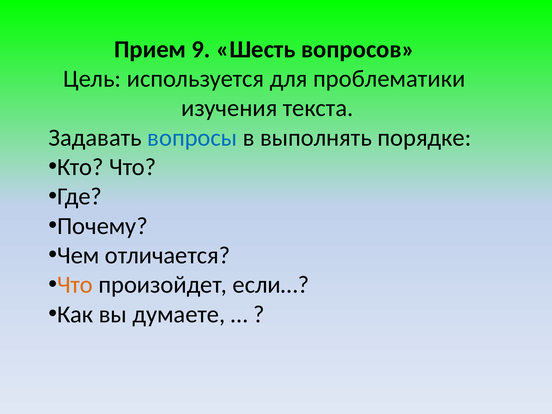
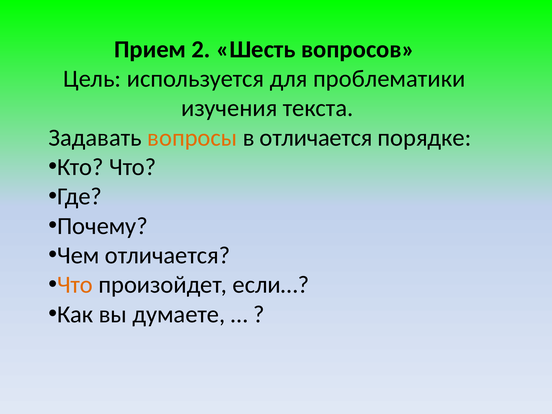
9: 9 -> 2
вопросы colour: blue -> orange
в выполнять: выполнять -> отличается
